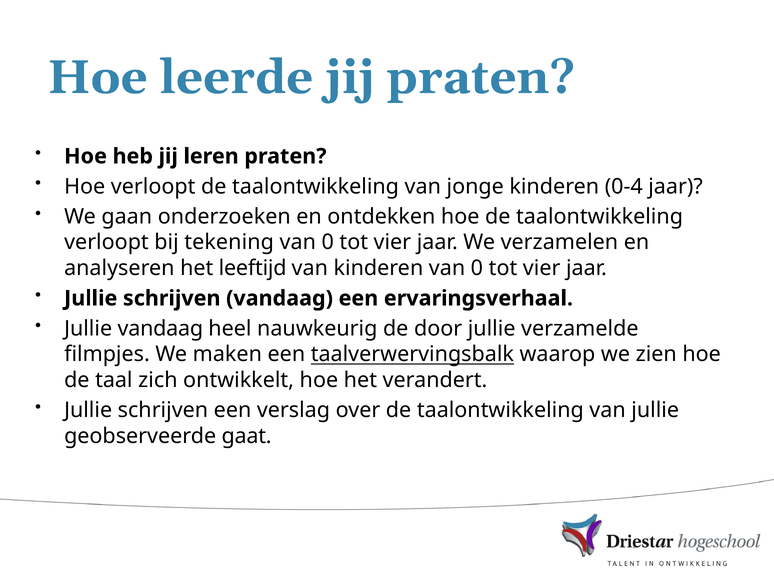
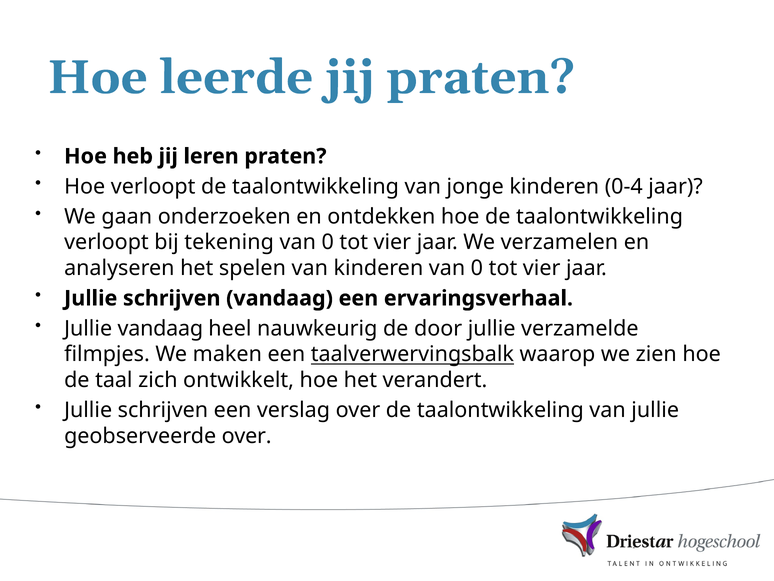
leeftijd: leeftijd -> spelen
geobserveerde gaat: gaat -> over
